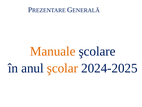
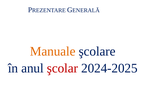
şcolar colour: orange -> red
